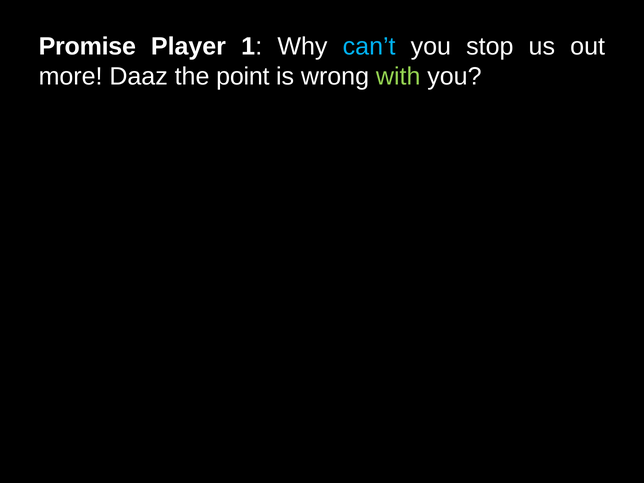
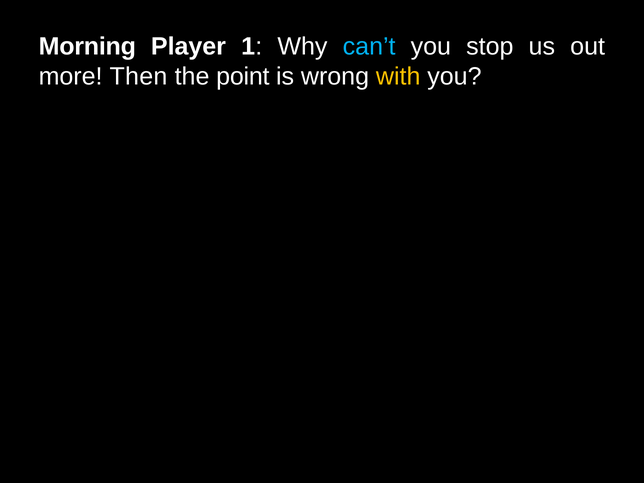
Promise: Promise -> Morning
Daaz: Daaz -> Then
with colour: light green -> yellow
